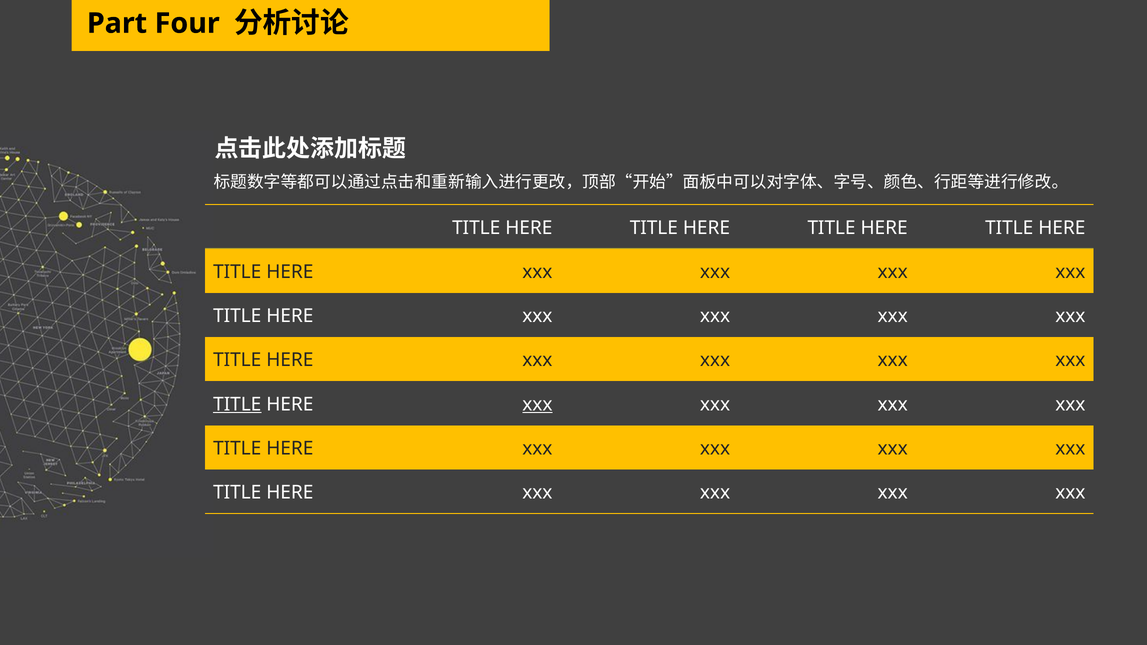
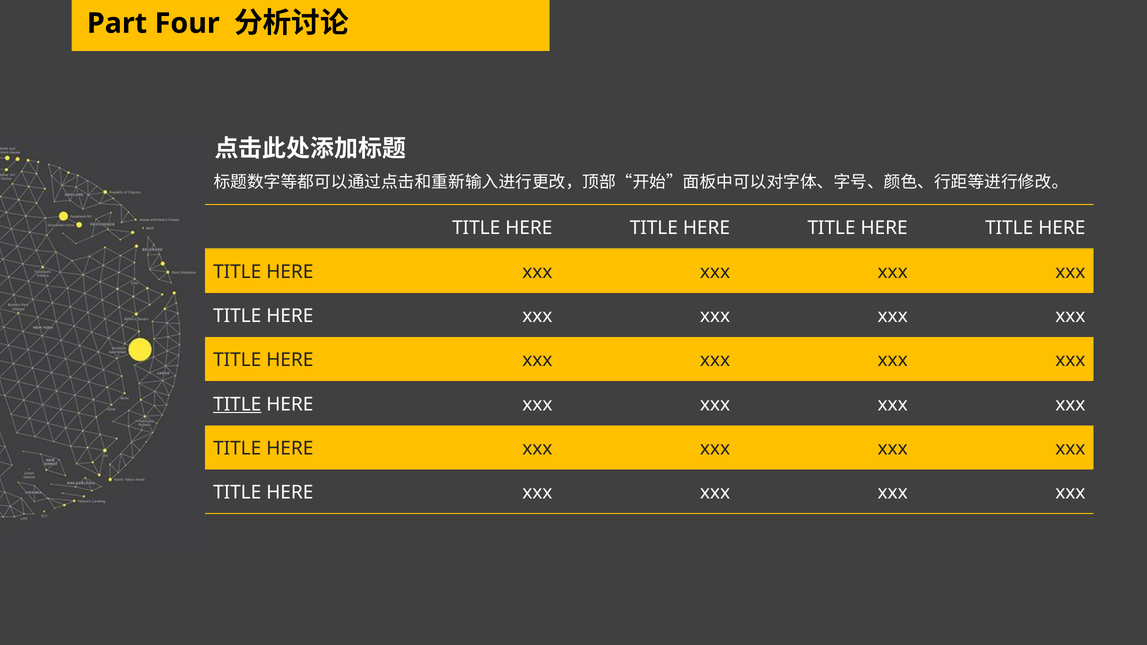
xxx at (537, 404) underline: present -> none
